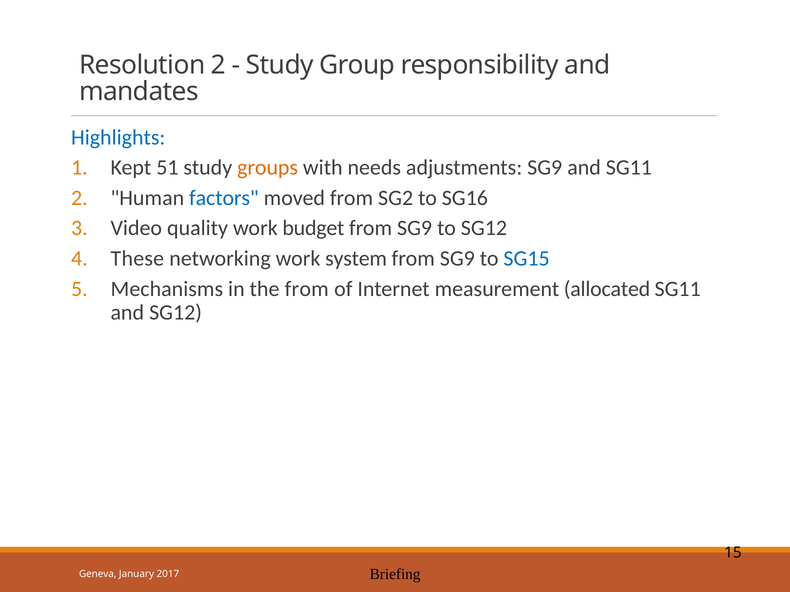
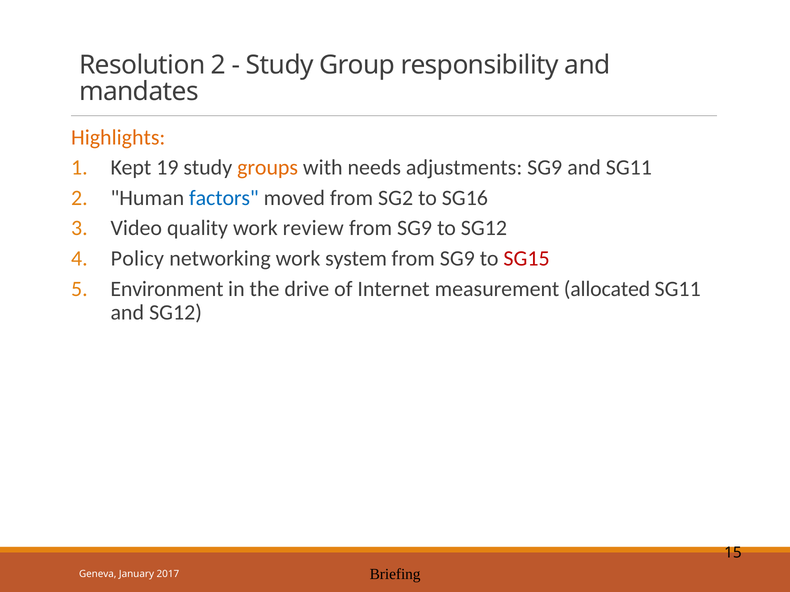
Highlights colour: blue -> orange
51: 51 -> 19
budget: budget -> review
These: These -> Policy
SG15 colour: blue -> red
Mechanisms: Mechanisms -> Environment
the from: from -> drive
